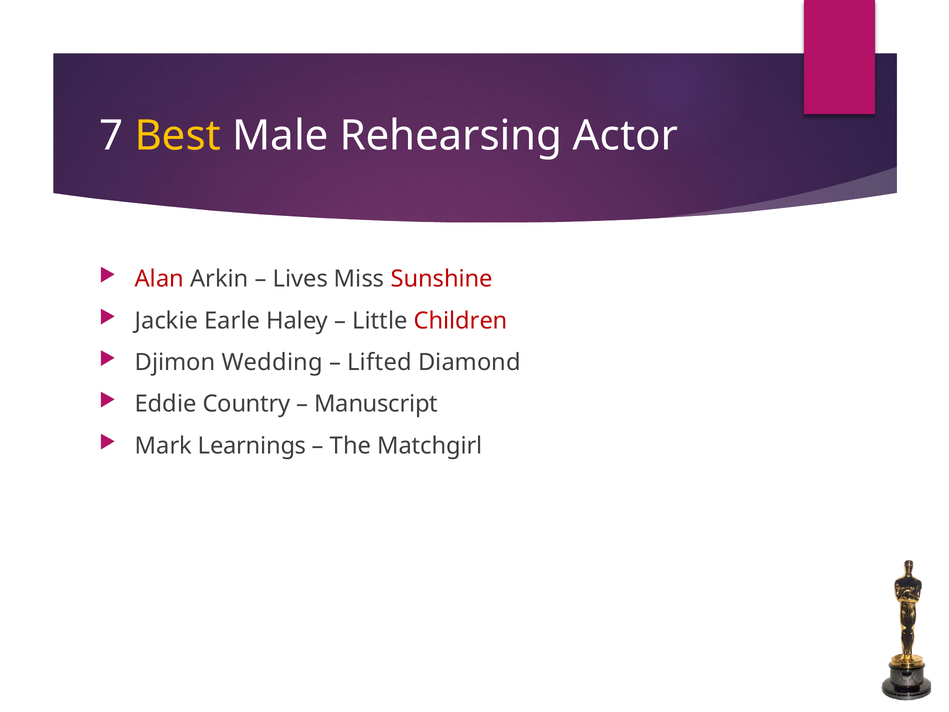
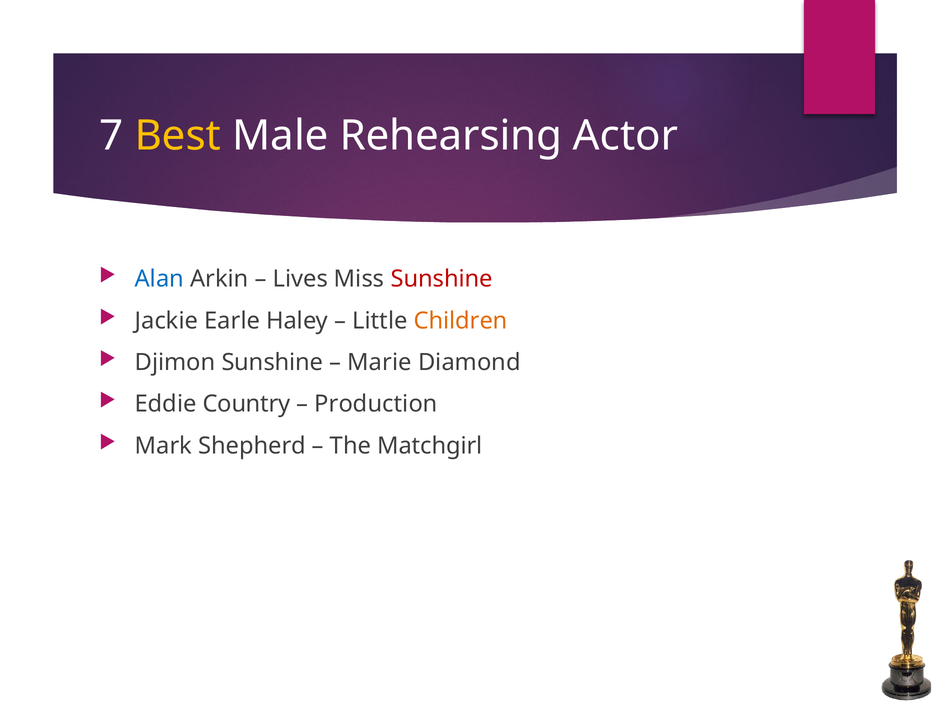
Alan colour: red -> blue
Children colour: red -> orange
Djimon Wedding: Wedding -> Sunshine
Lifted: Lifted -> Marie
Manuscript: Manuscript -> Production
Learnings: Learnings -> Shepherd
